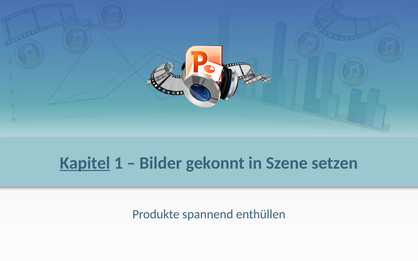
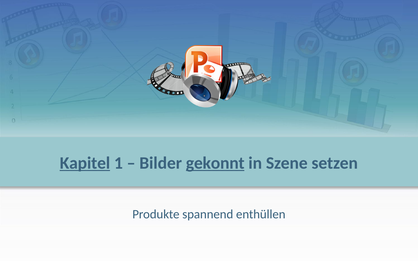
gekonnt underline: none -> present
